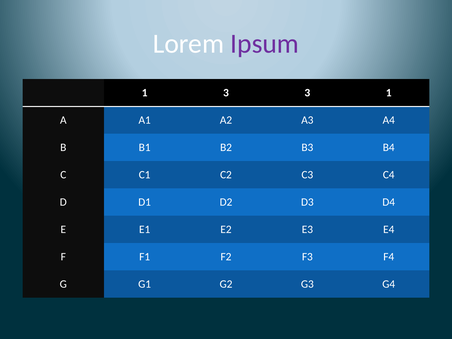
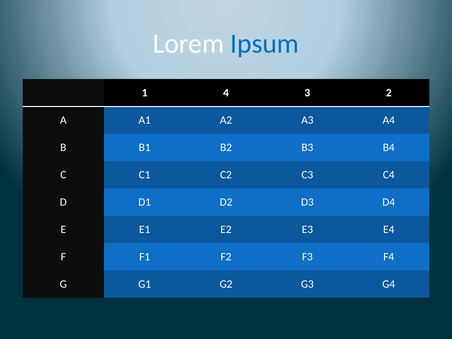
Ipsum colour: purple -> blue
1 3: 3 -> 4
3 1: 1 -> 2
